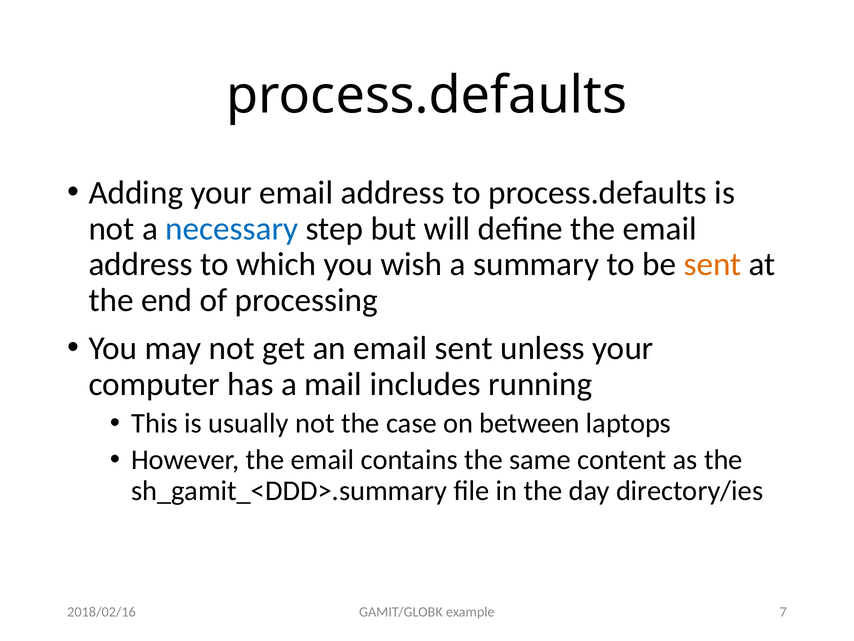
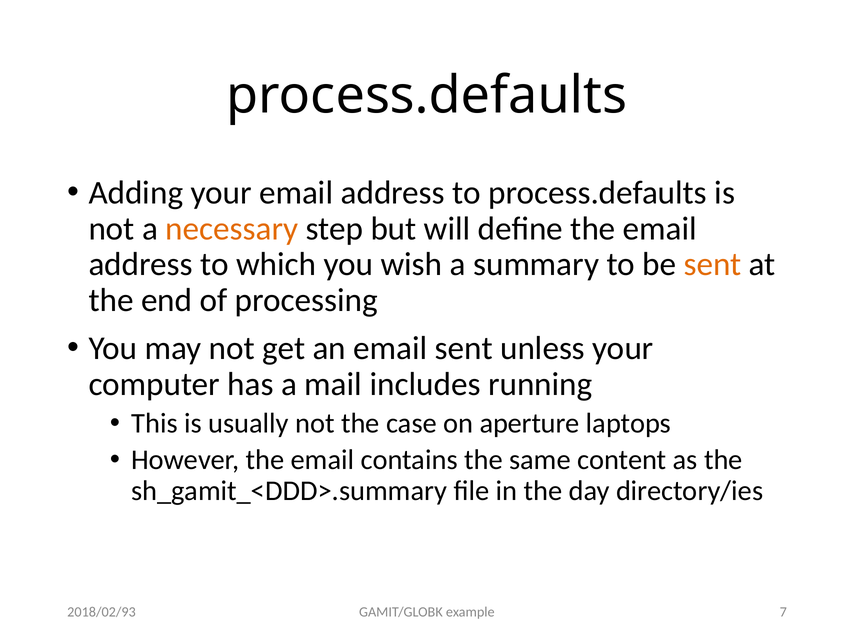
necessary colour: blue -> orange
between: between -> aperture
2018/02/16: 2018/02/16 -> 2018/02/93
